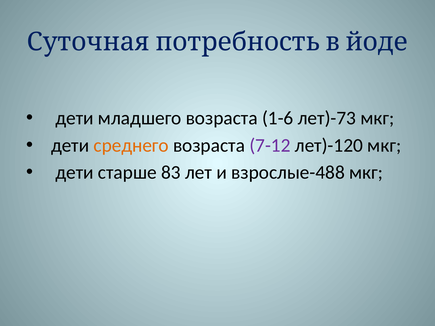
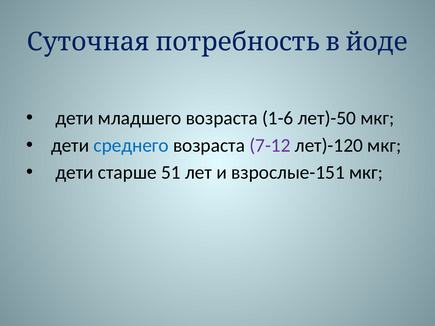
лет)-73: лет)-73 -> лет)-50
среднего colour: orange -> blue
83: 83 -> 51
взрослые-488: взрослые-488 -> взрослые-151
